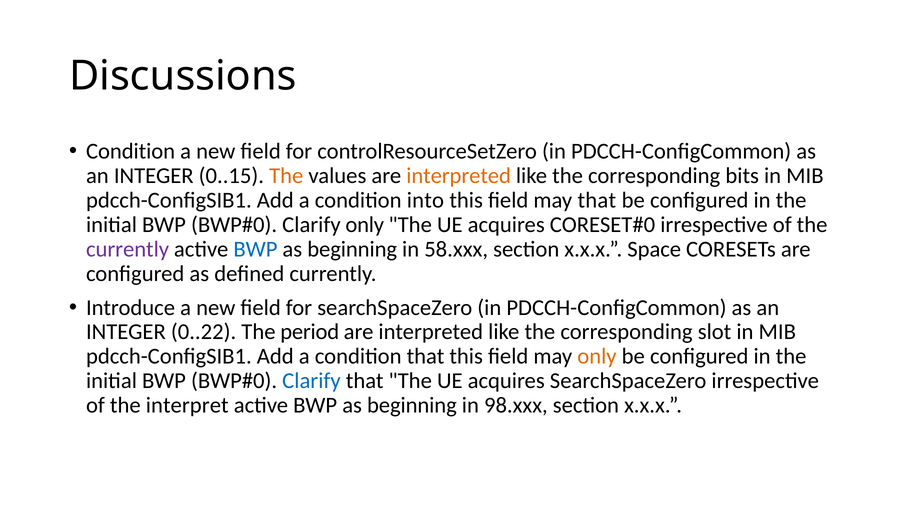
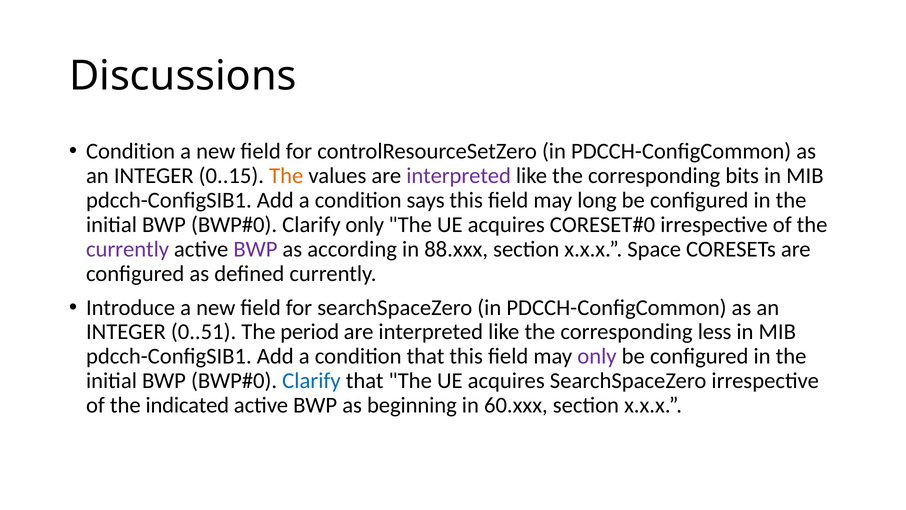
interpreted at (459, 176) colour: orange -> purple
into: into -> says
may that: that -> long
BWP at (255, 249) colour: blue -> purple
beginning at (352, 249): beginning -> according
58.xxx: 58.xxx -> 88.xxx
0..22: 0..22 -> 0..51
slot: slot -> less
only at (597, 356) colour: orange -> purple
interpret: interpret -> indicated
98.xxx: 98.xxx -> 60.xxx
